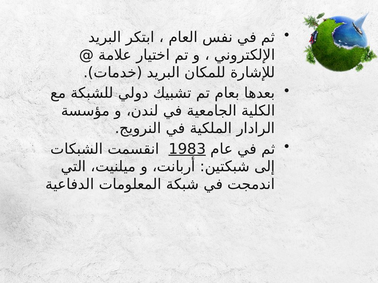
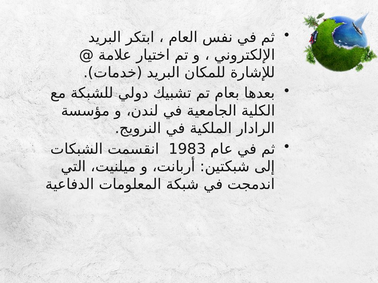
1983 underline: present -> none
